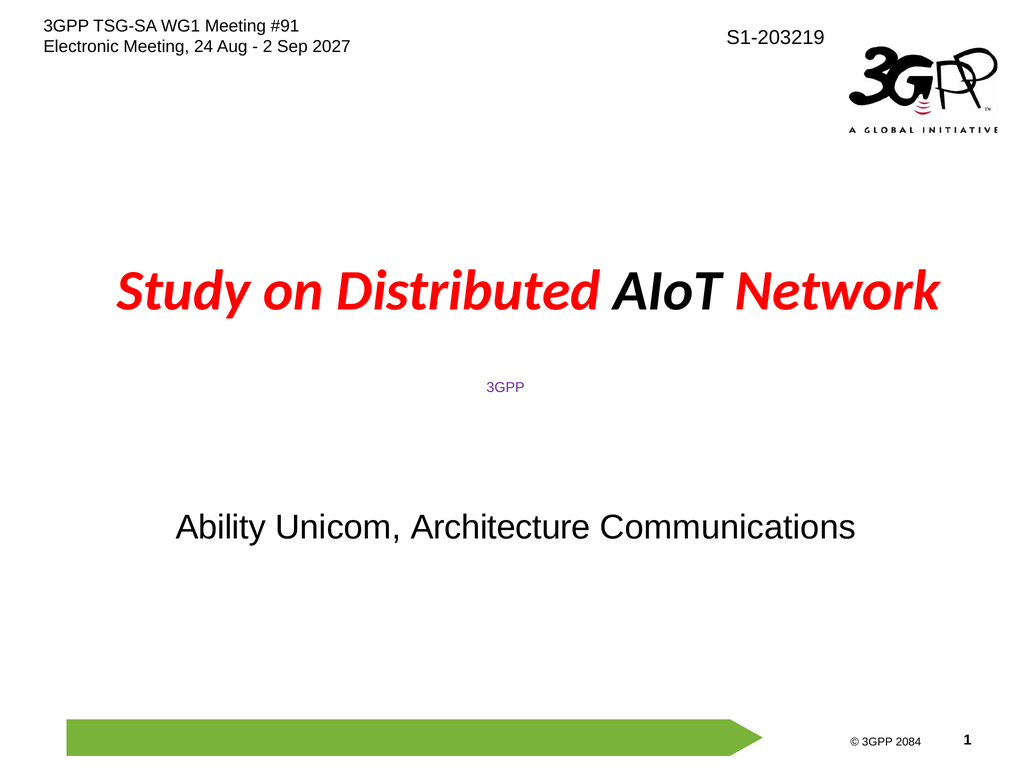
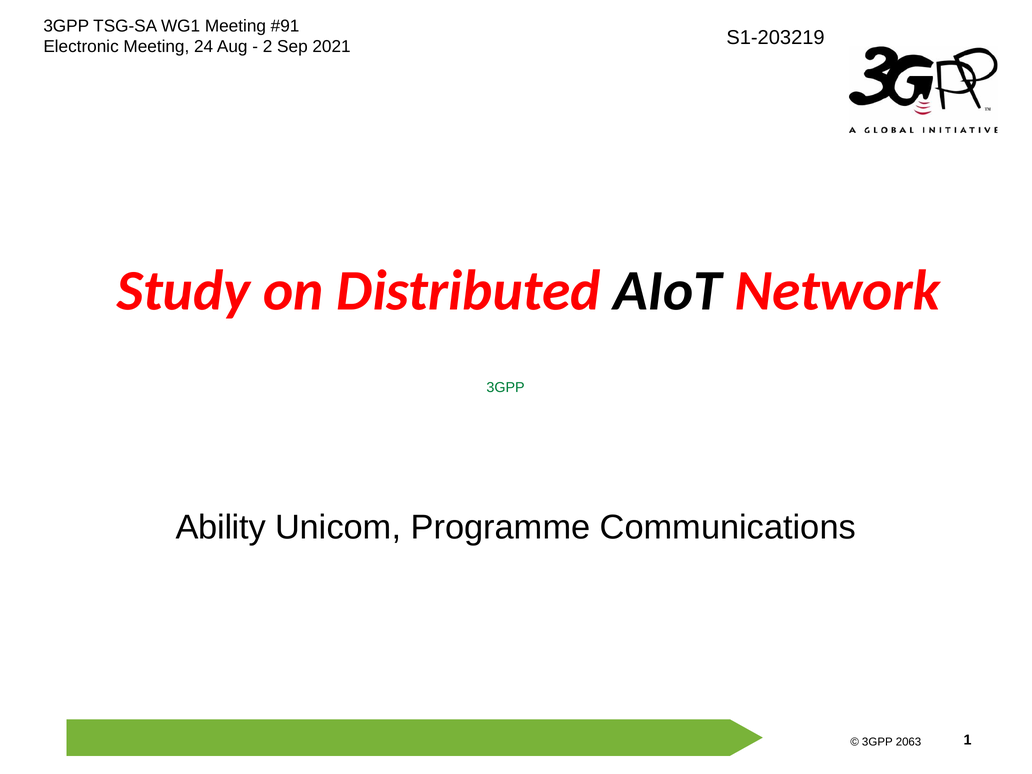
2027: 2027 -> 2021
3GPP at (506, 388) colour: purple -> green
Architecture: Architecture -> Programme
2084: 2084 -> 2063
